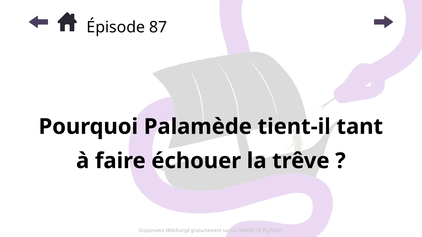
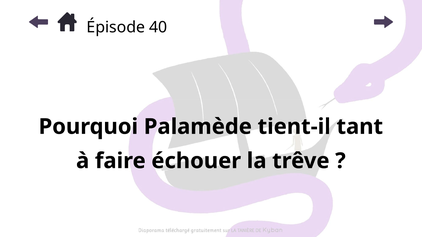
87: 87 -> 40
